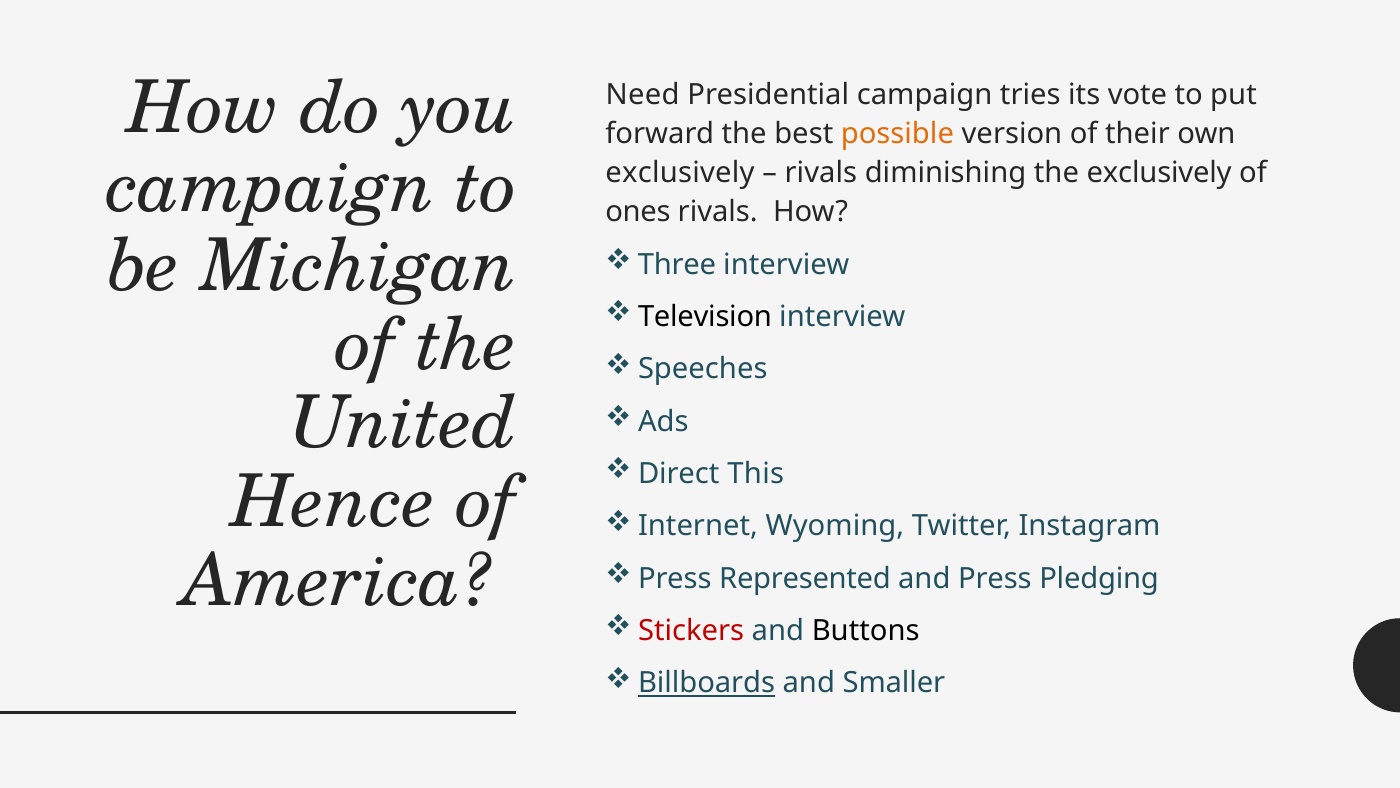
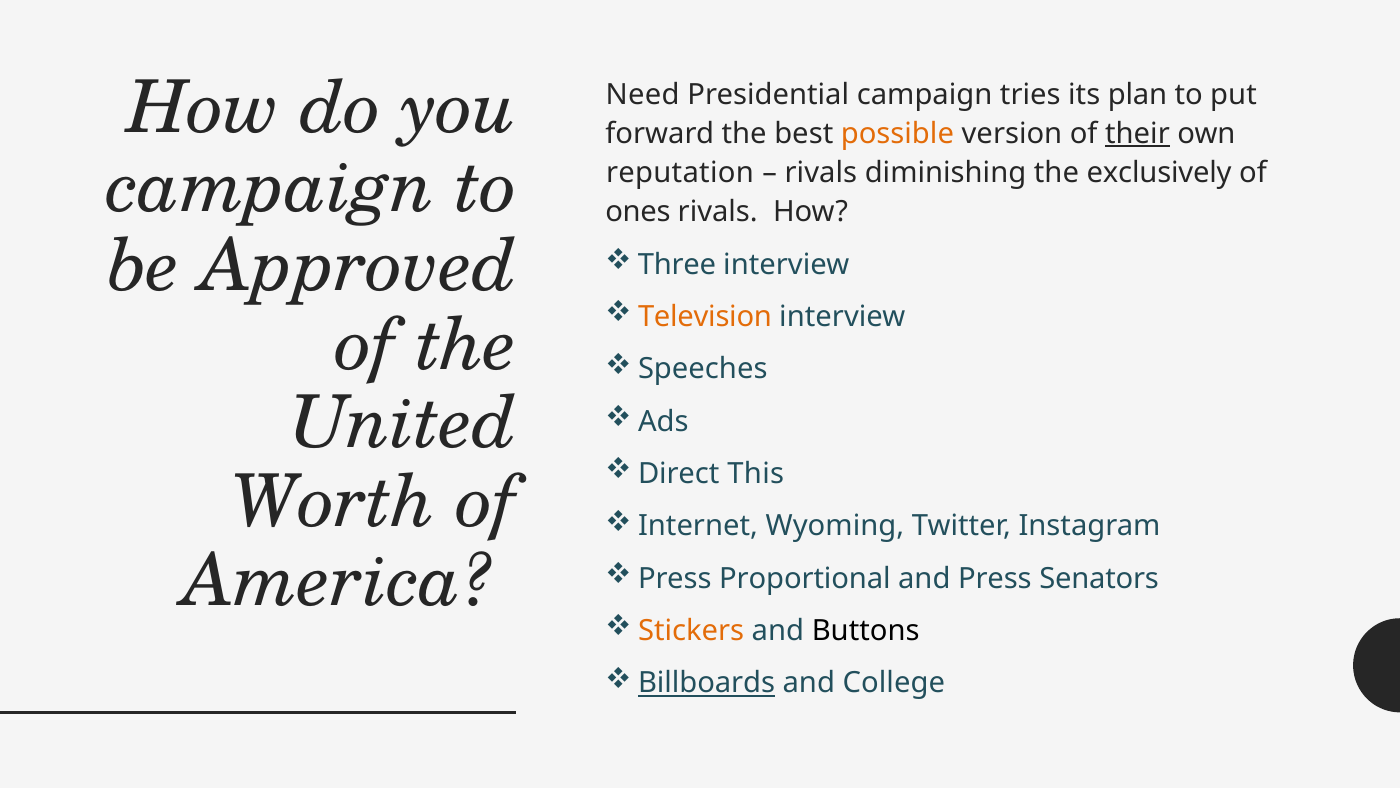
vote: vote -> plan
their underline: none -> present
exclusively at (680, 173): exclusively -> reputation
Michigan: Michigan -> Approved
Television colour: black -> orange
Hence: Hence -> Worth
Represented: Represented -> Proportional
Pledging: Pledging -> Senators
Stickers colour: red -> orange
Smaller: Smaller -> College
